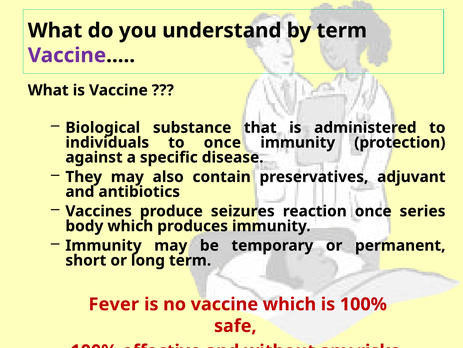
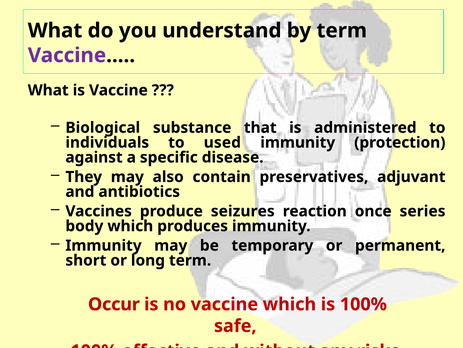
to once: once -> used
Fever: Fever -> Occur
